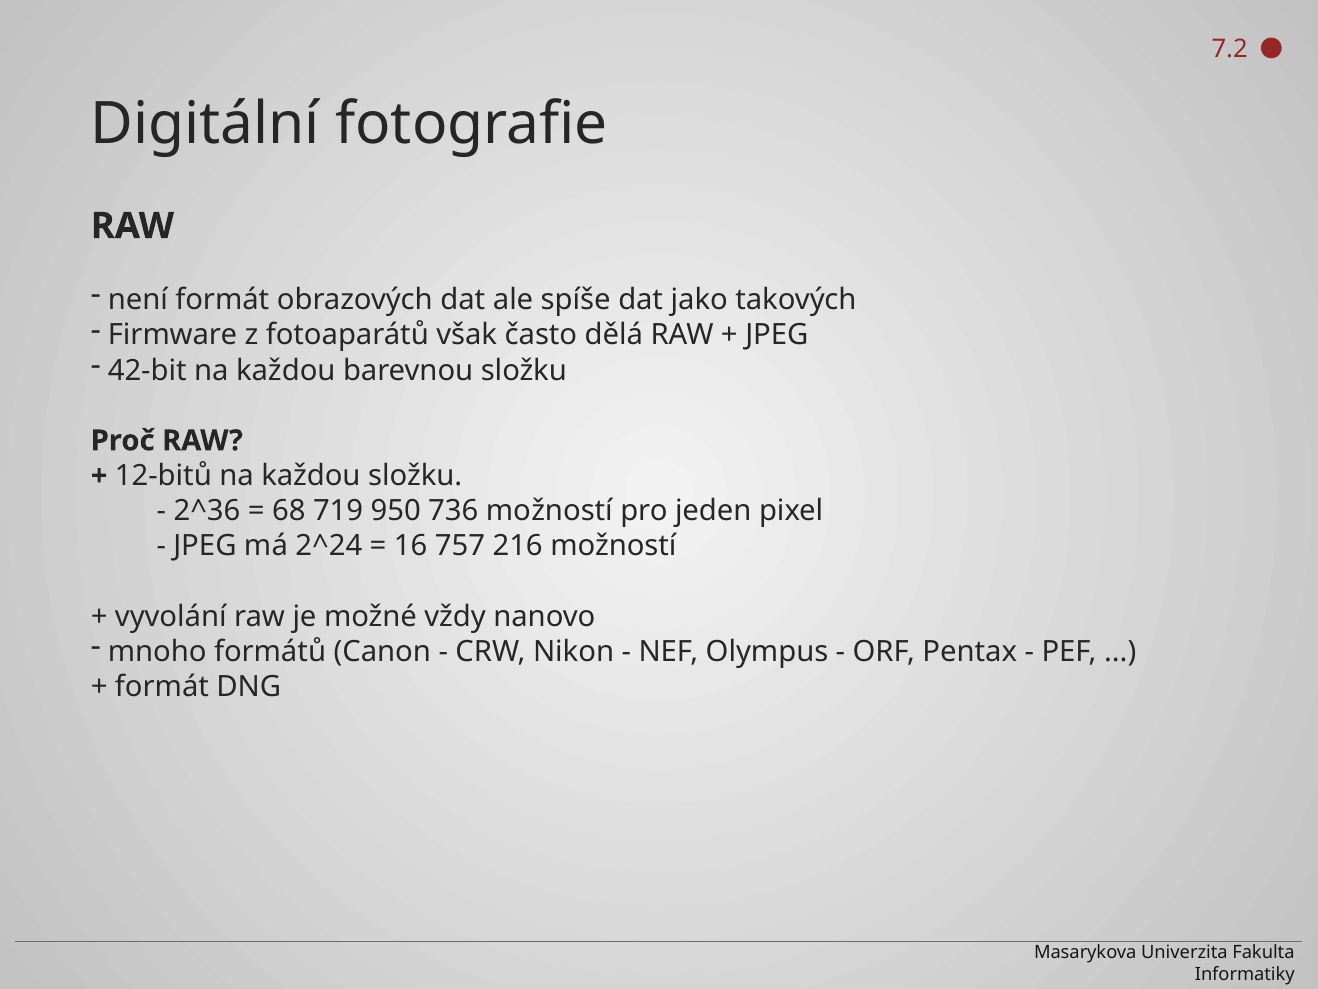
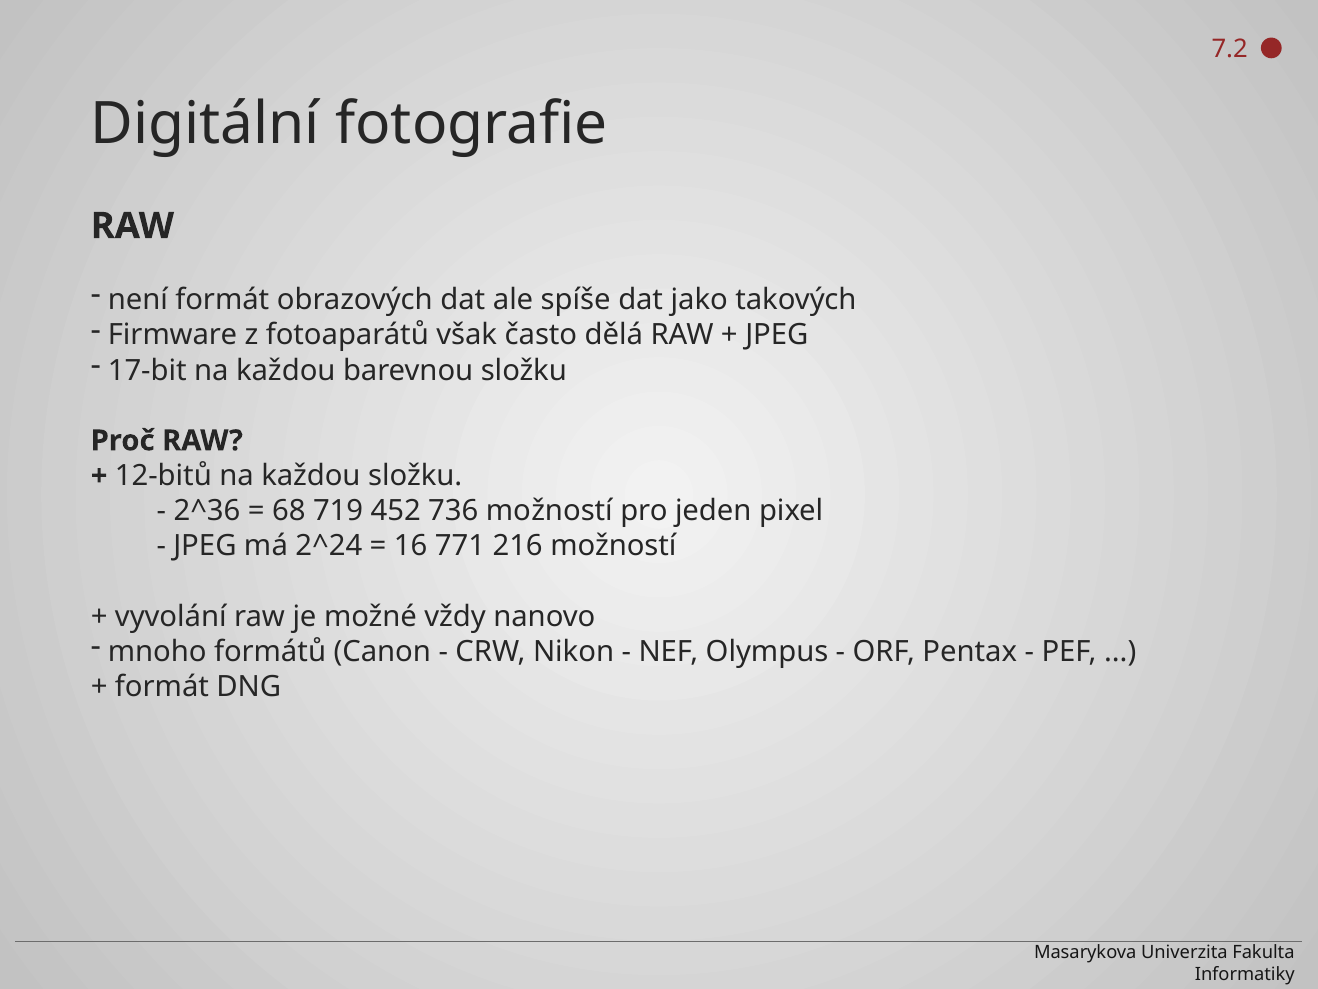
42-bit: 42-bit -> 17-bit
950: 950 -> 452
757: 757 -> 771
